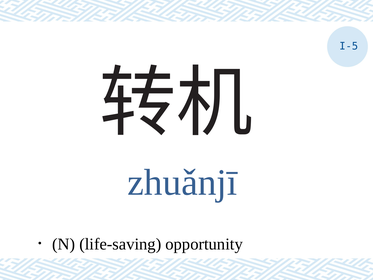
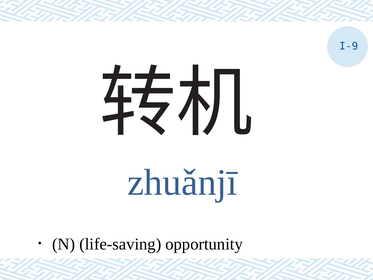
I-5: I-5 -> I-9
